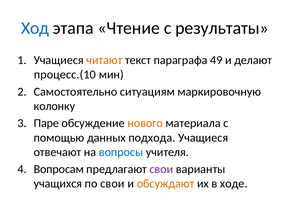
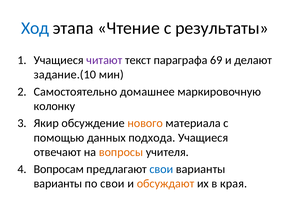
читают colour: orange -> purple
49: 49 -> 69
процесс.(10: процесс.(10 -> задание.(10
ситуациям: ситуациям -> домашнее
Паре: Паре -> Якир
вопросы colour: blue -> orange
свои at (161, 170) colour: purple -> blue
учащихся at (58, 184): учащихся -> варианты
ходе: ходе -> края
